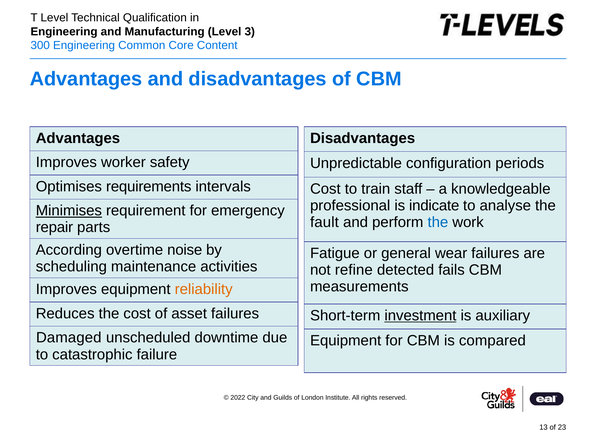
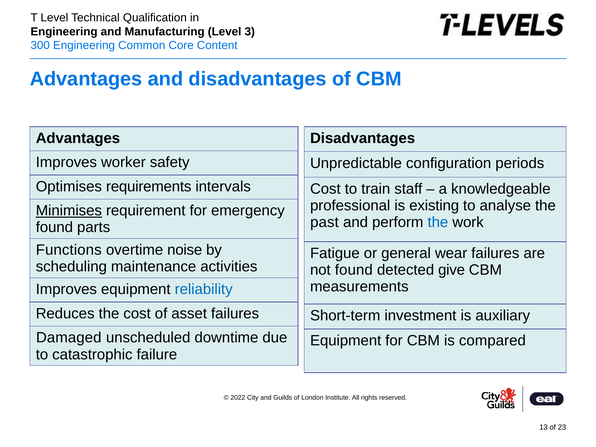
indicate: indicate -> existing
fault: fault -> past
repair at (54, 227): repair -> found
According: According -> Functions
not refine: refine -> found
fails: fails -> give
reliability colour: orange -> blue
investment underline: present -> none
